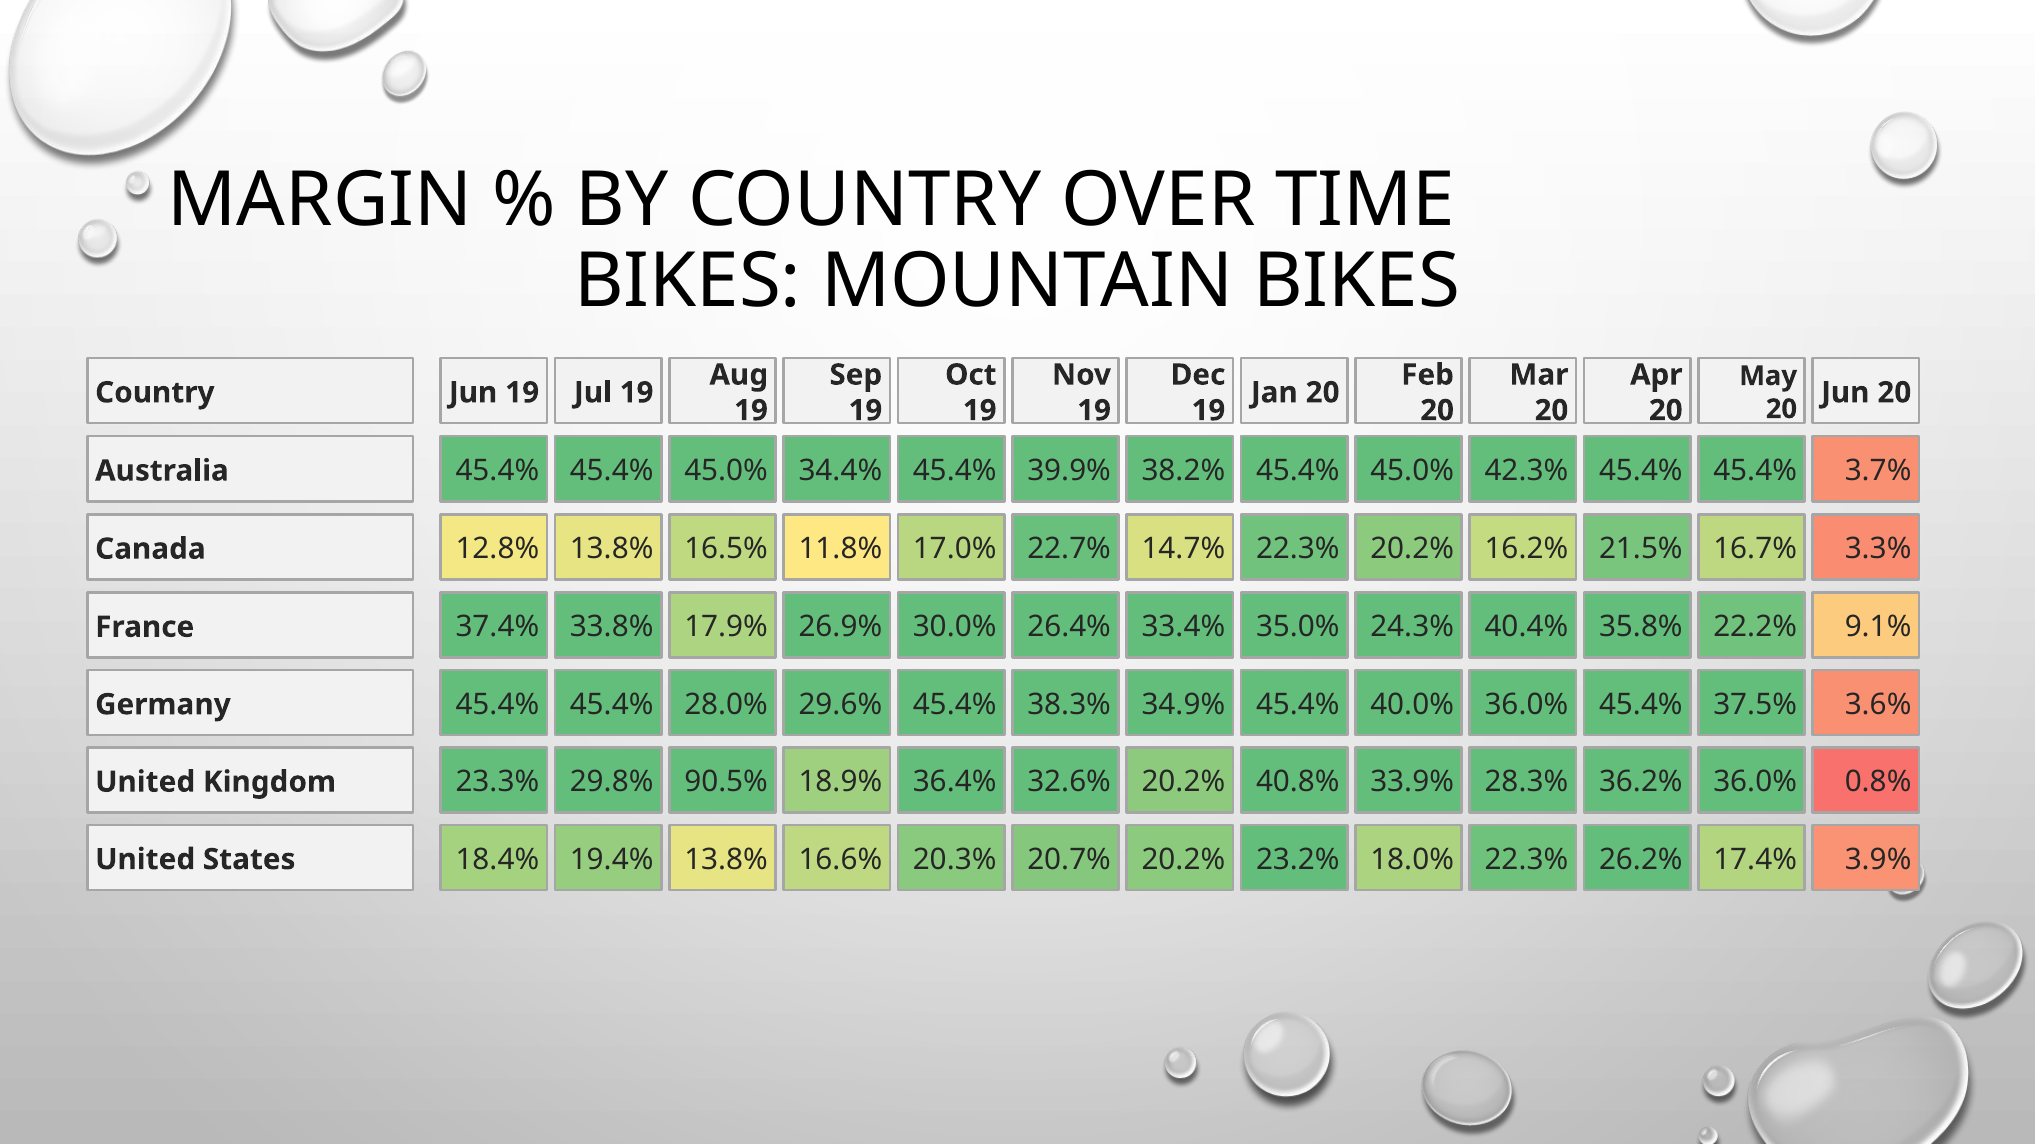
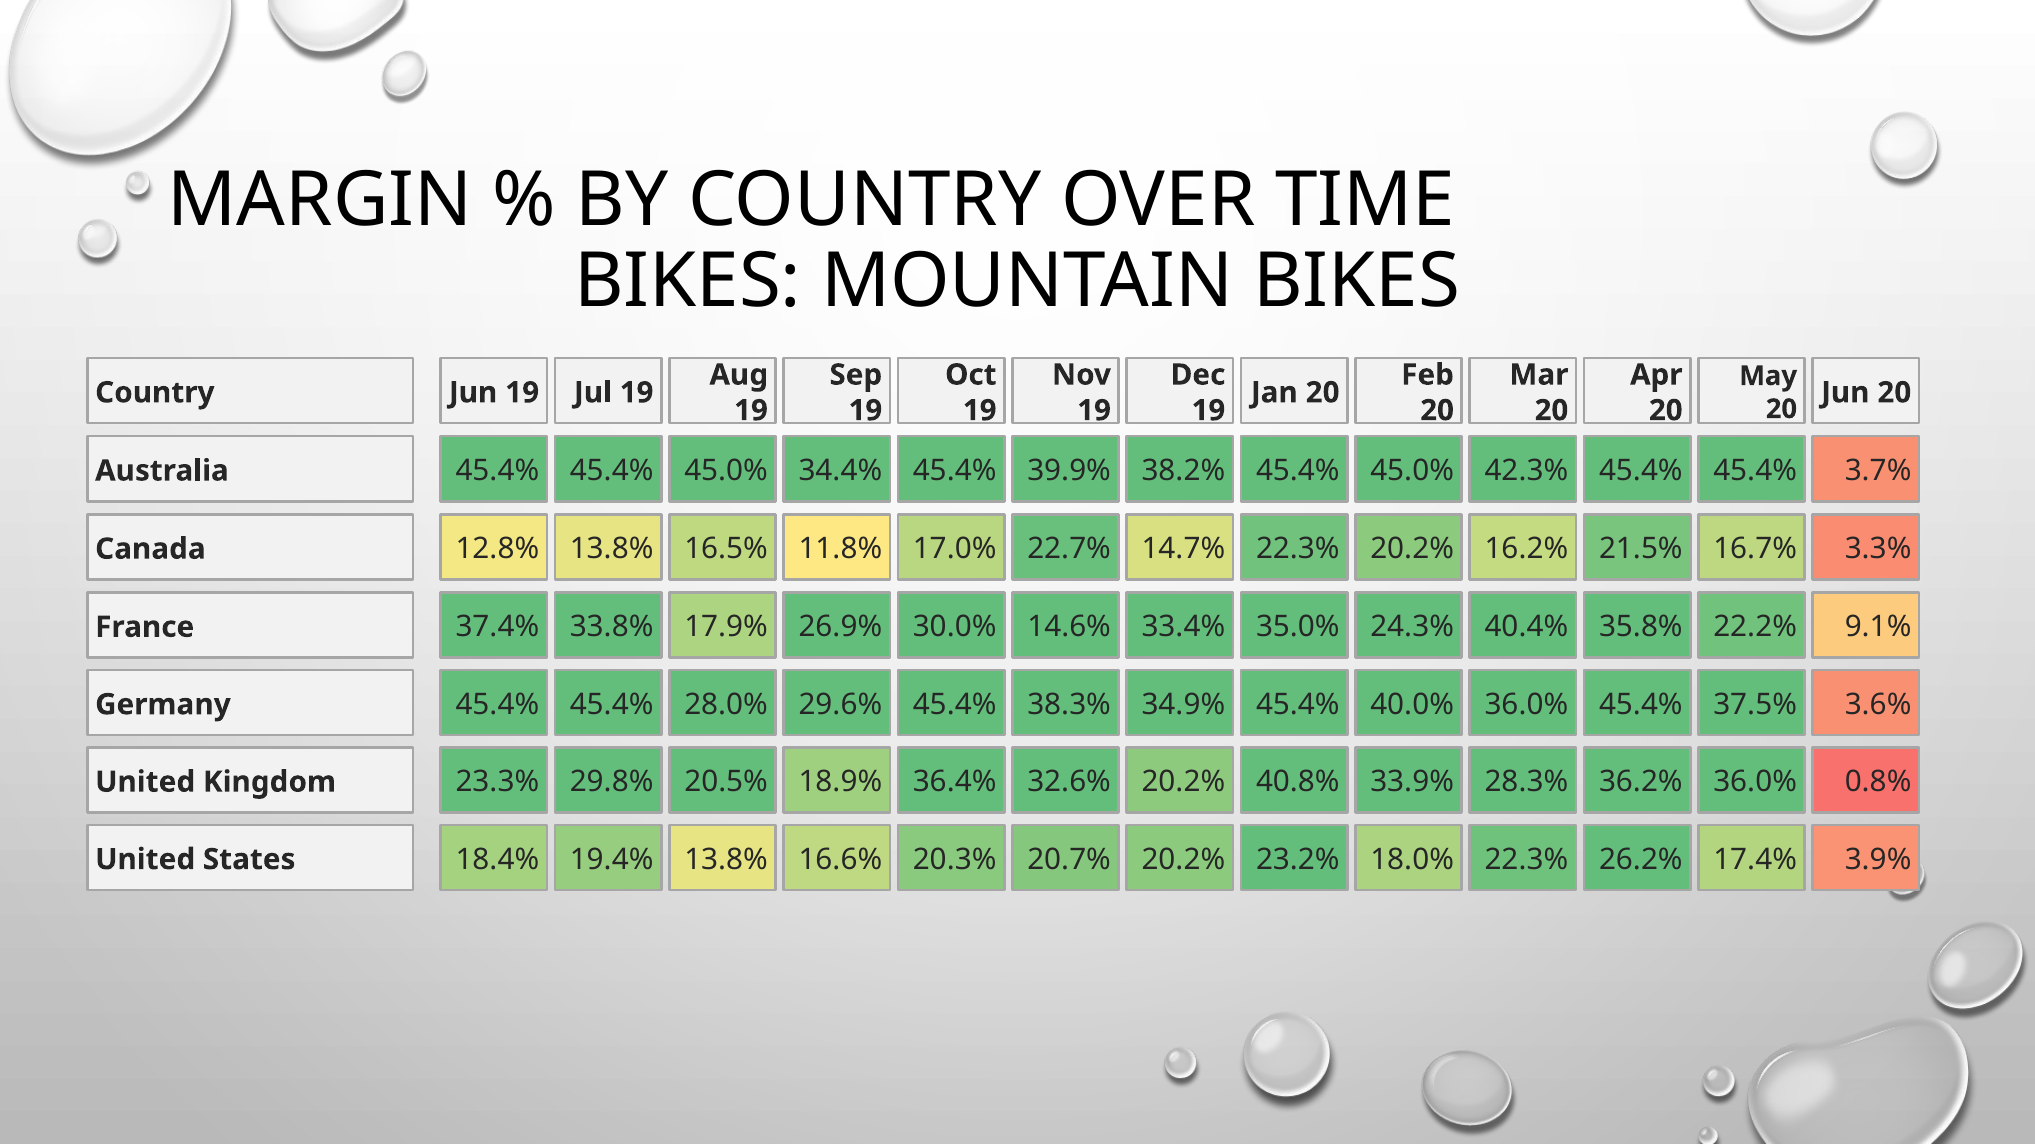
26.4%: 26.4% -> 14.6%
90.5%: 90.5% -> 20.5%
